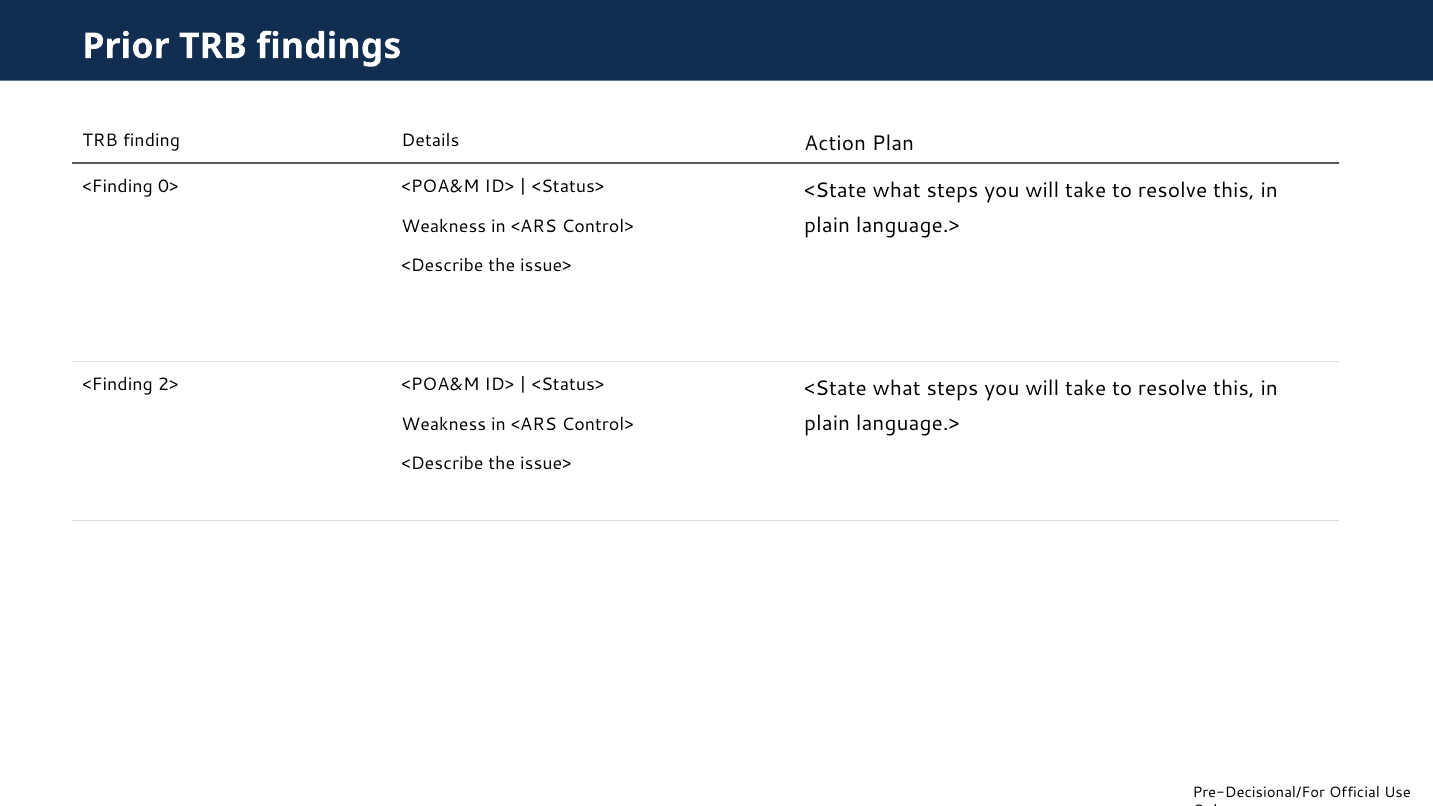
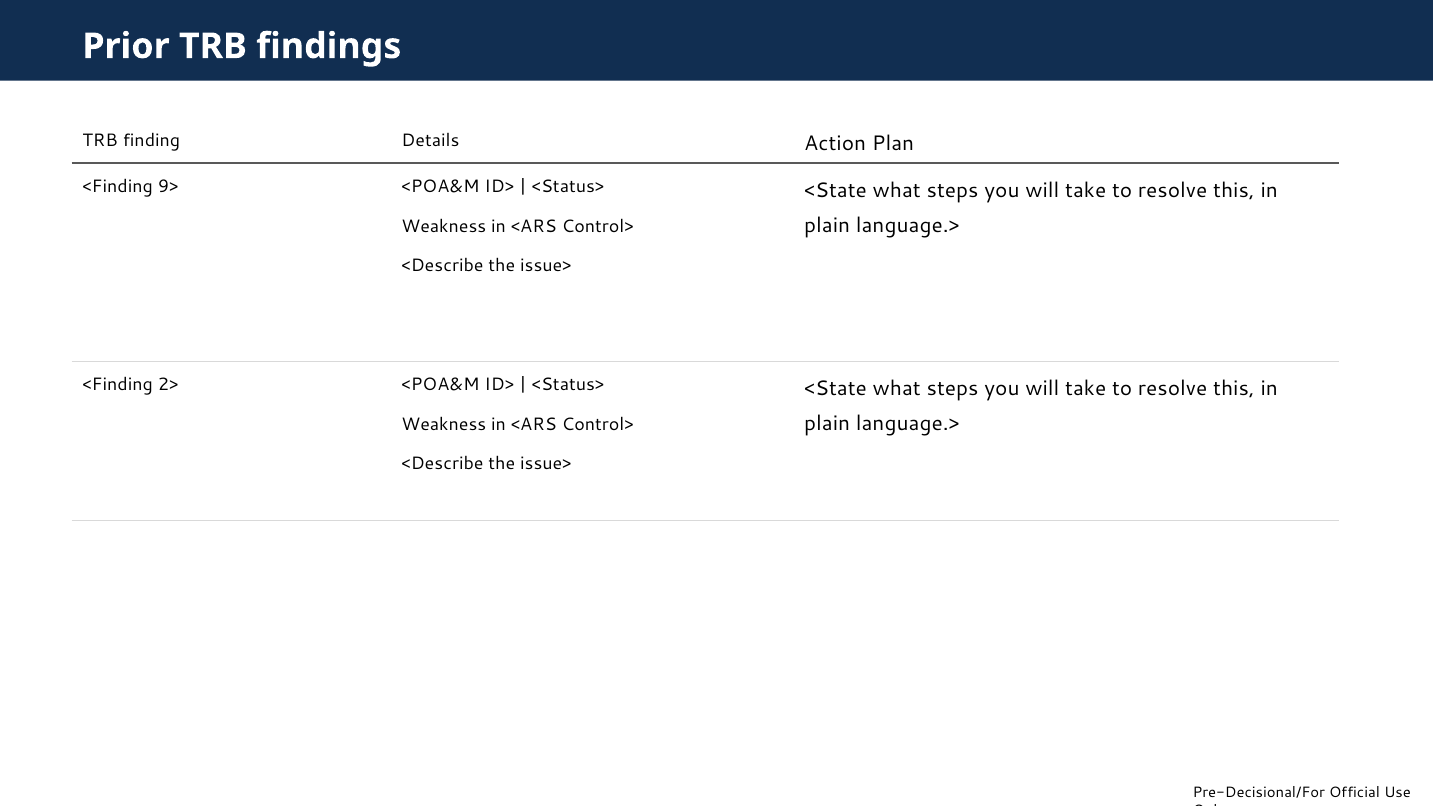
0>: 0> -> 9>
